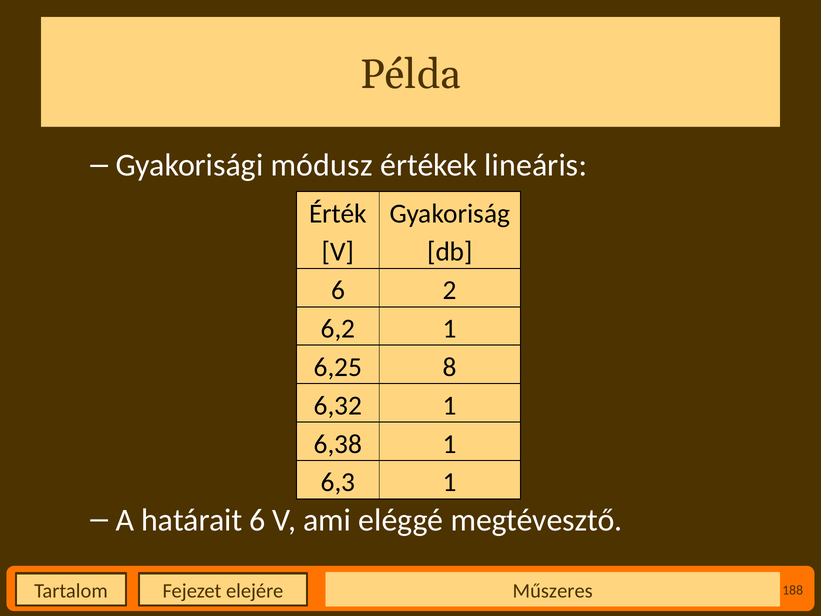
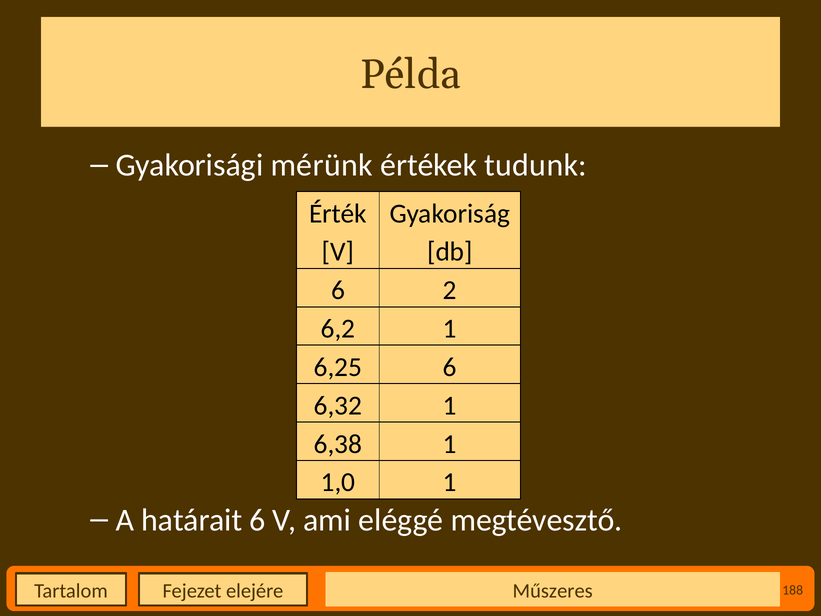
módusz: módusz -> mérünk
lineáris: lineáris -> tudunk
6,25 8: 8 -> 6
6,3: 6,3 -> 1,0
